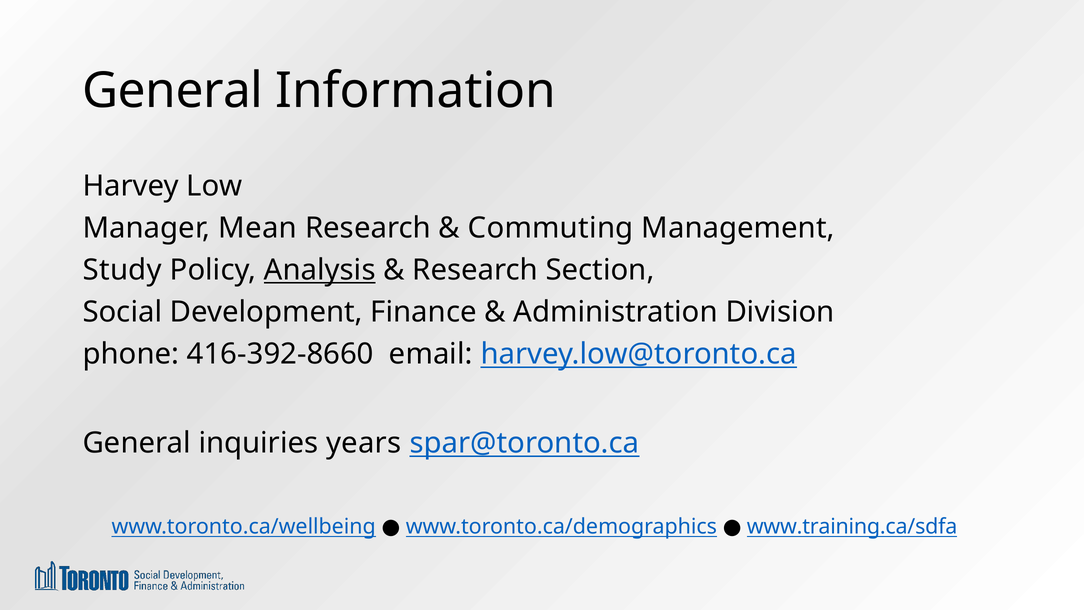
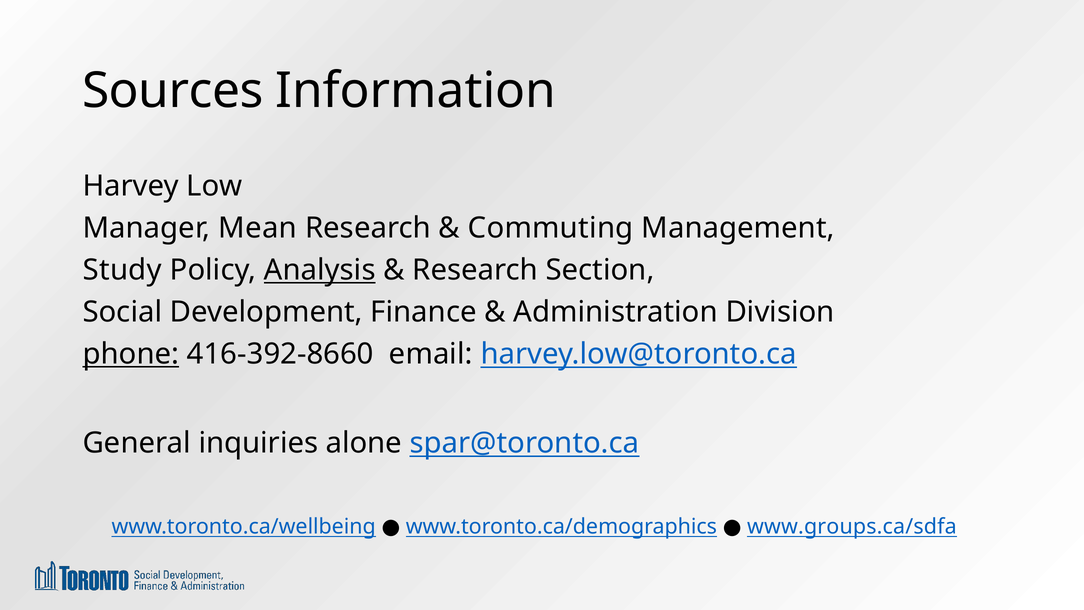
General at (173, 91): General -> Sources
phone underline: none -> present
years: years -> alone
www.training.ca/sdfa: www.training.ca/sdfa -> www.groups.ca/sdfa
